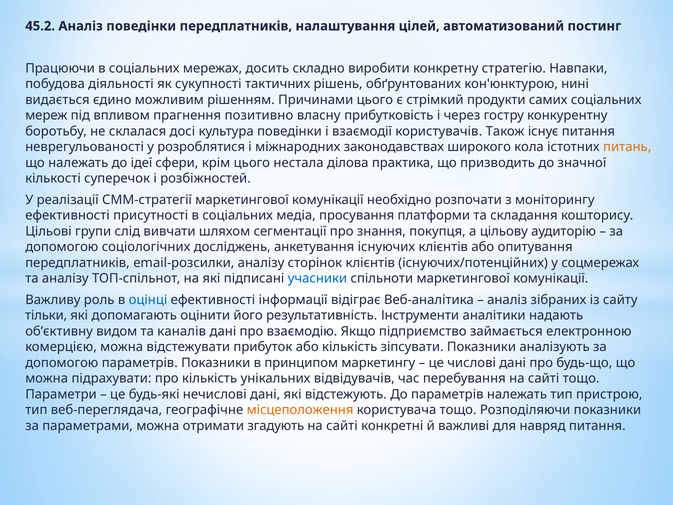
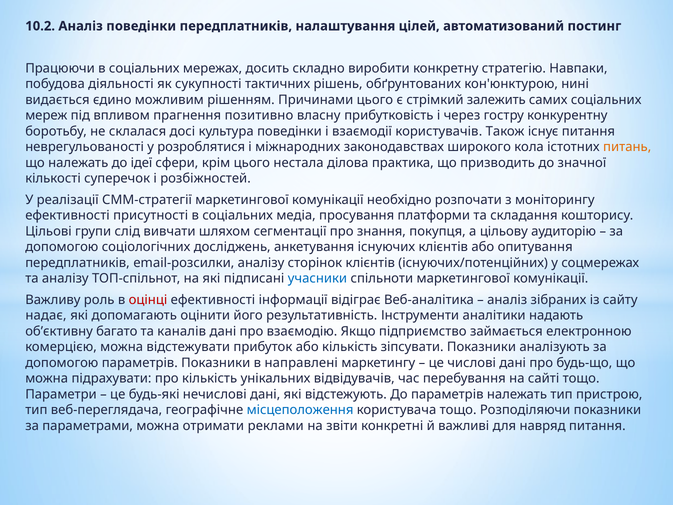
45.2: 45.2 -> 10.2
продукти: продукти -> залежить
оцінці colour: blue -> red
тільки: тільки -> надає
видом: видом -> багато
принципом: принципом -> направлені
місцеположення colour: orange -> blue
згадують: згадують -> реклами
сайті at (342, 425): сайті -> звіти
